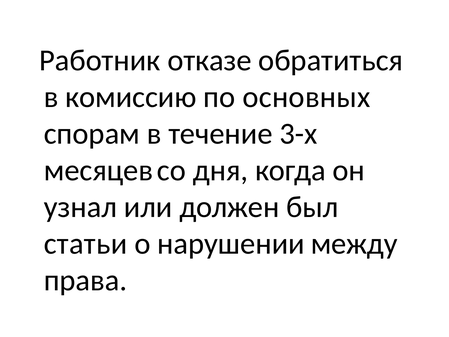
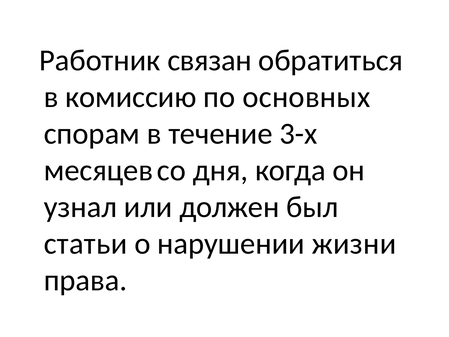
отказе: отказе -> связан
между: между -> жизни
